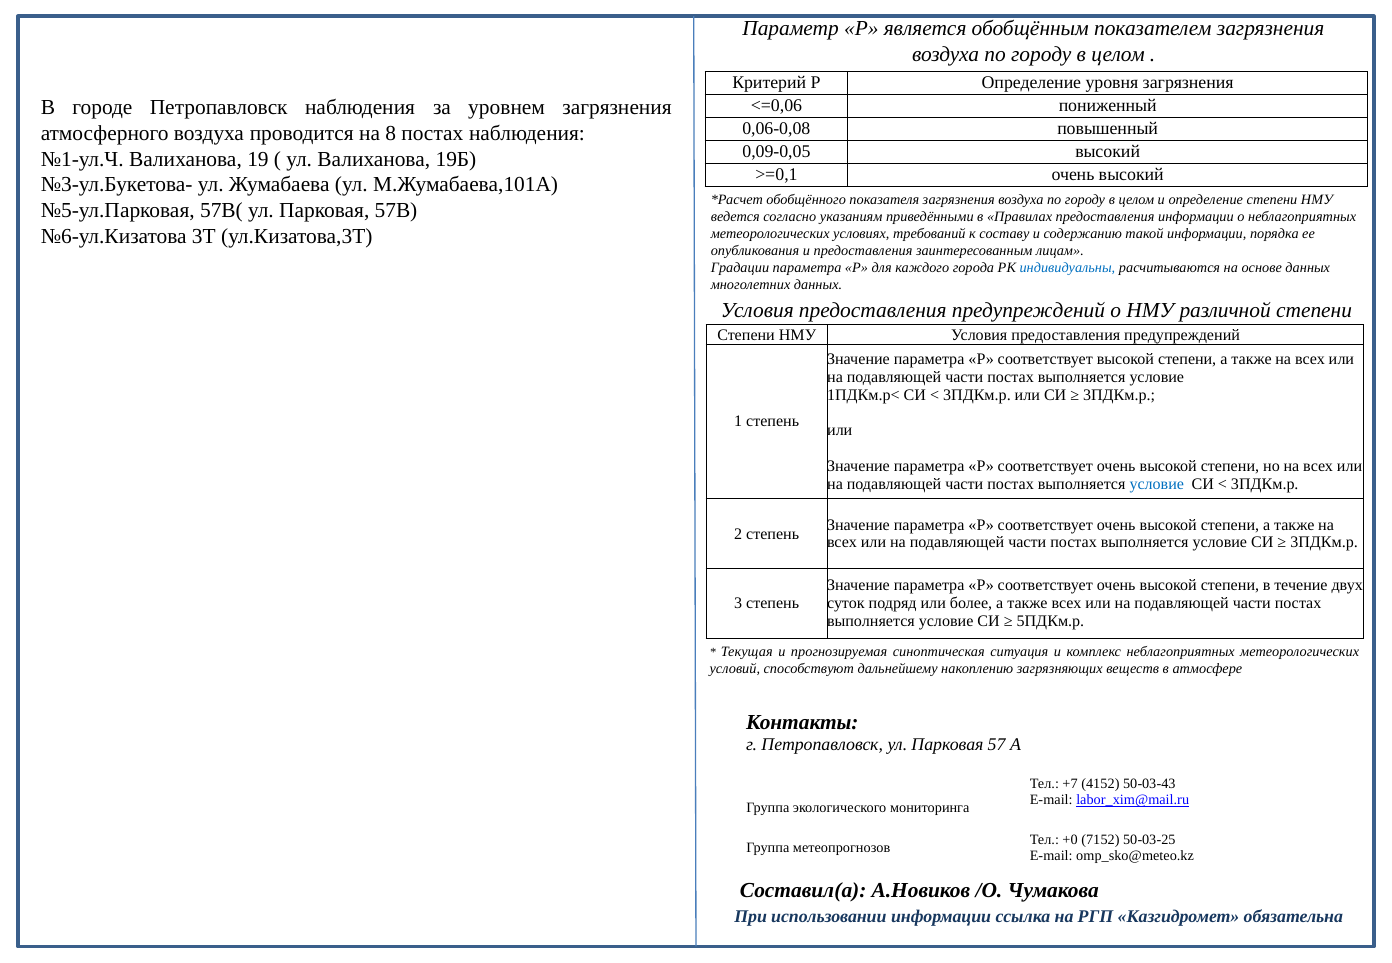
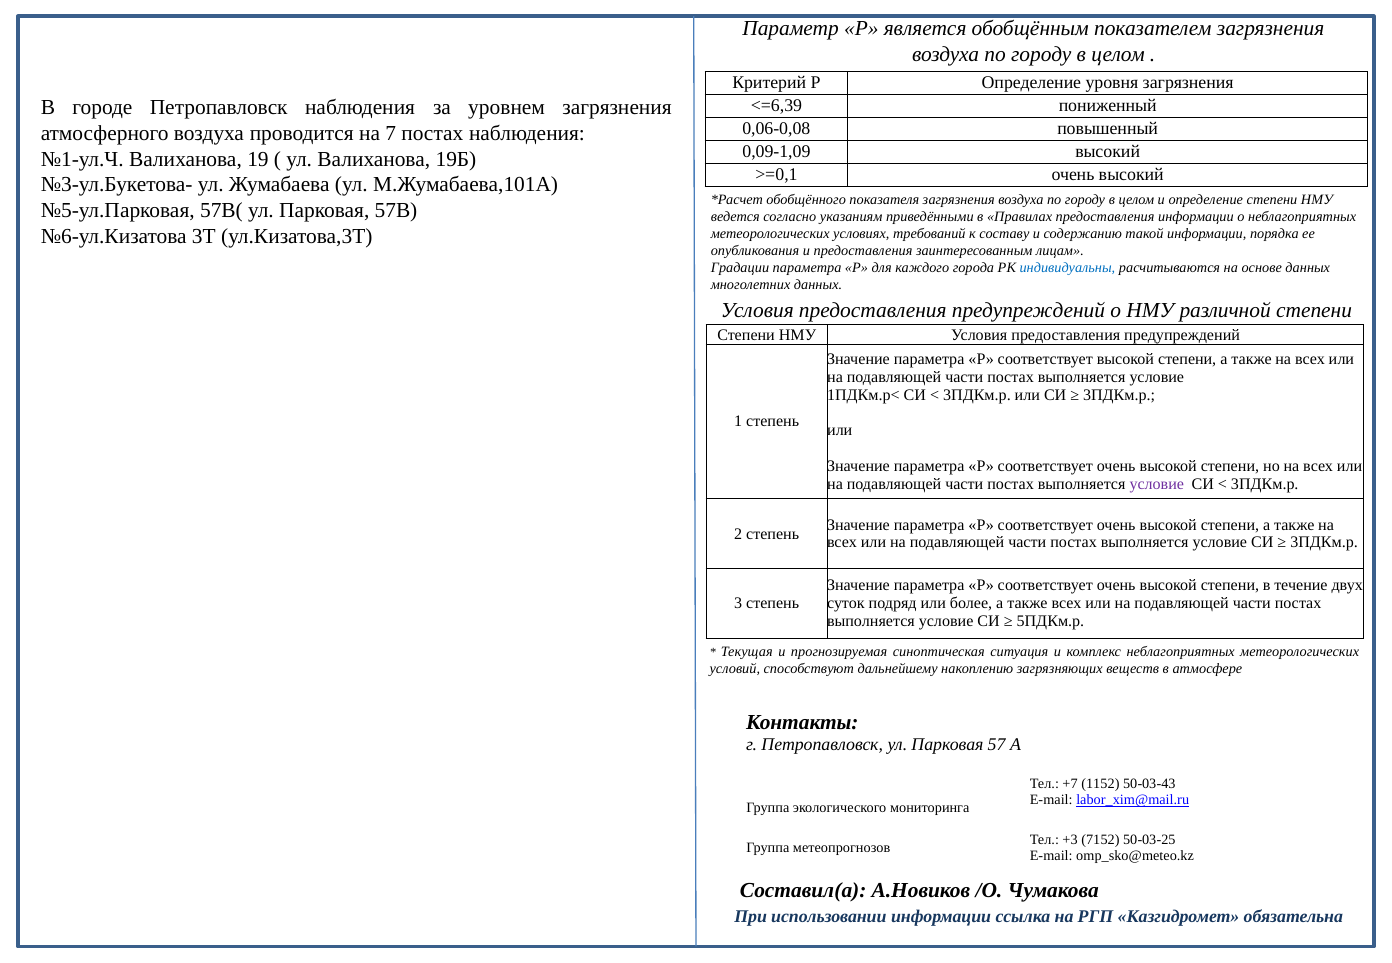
<=0,06: <=0,06 -> <=6,39
8: 8 -> 7
0,09-0,05: 0,09-0,05 -> 0,09-1,09
условие at (1157, 484) colour: blue -> purple
4152: 4152 -> 1152
+0: +0 -> +3
